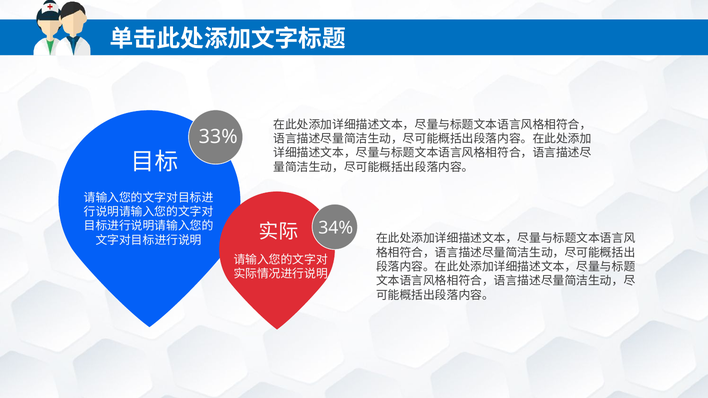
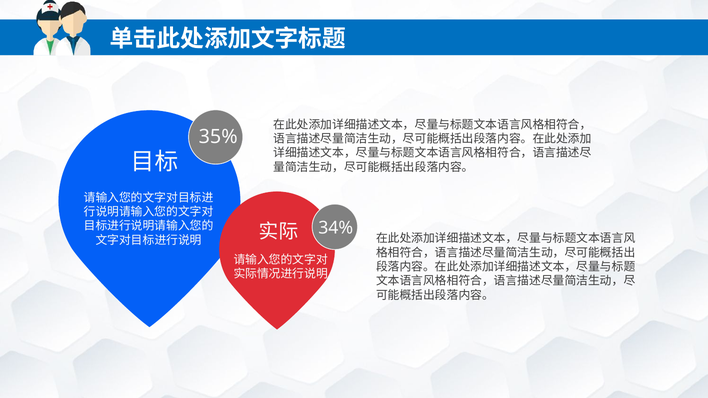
33%: 33% -> 35%
